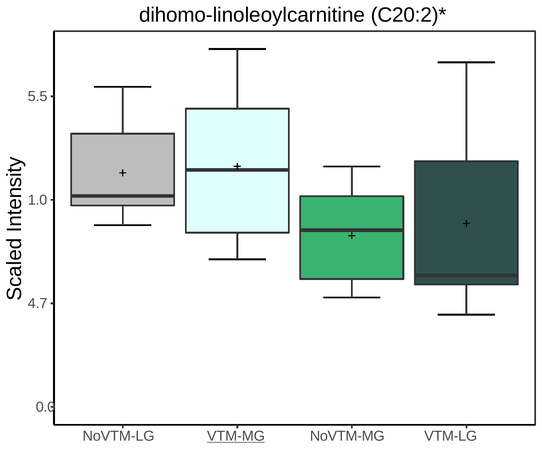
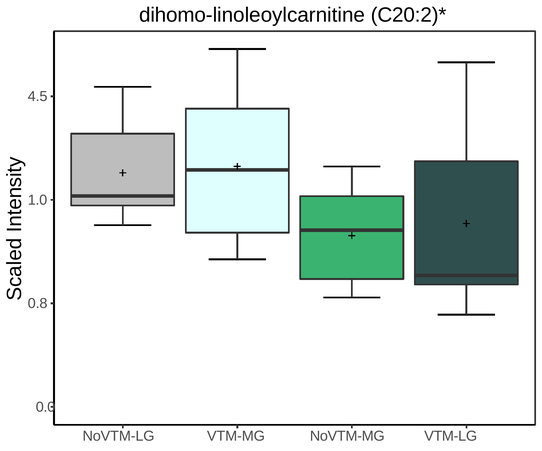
5.5: 5.5 -> 4.5
4.7: 4.7 -> 0.8
VTM-MG underline: present -> none
